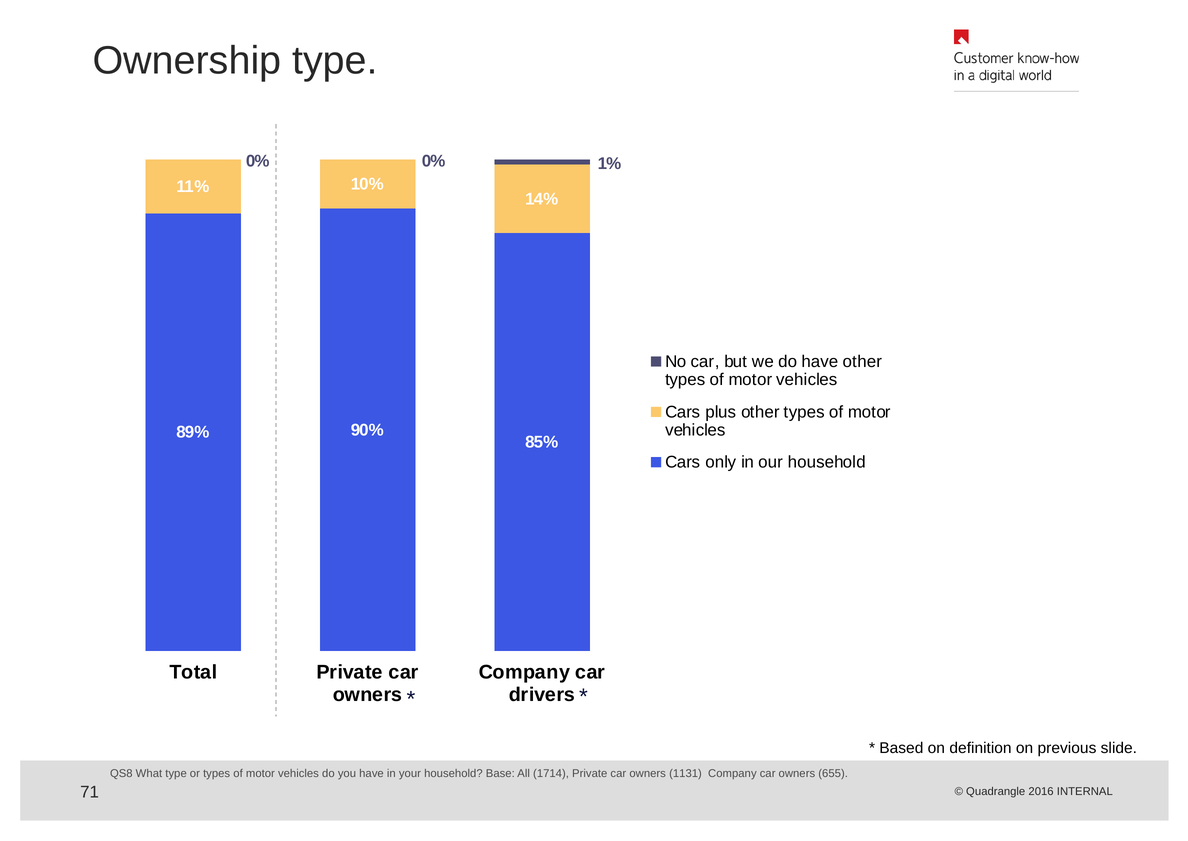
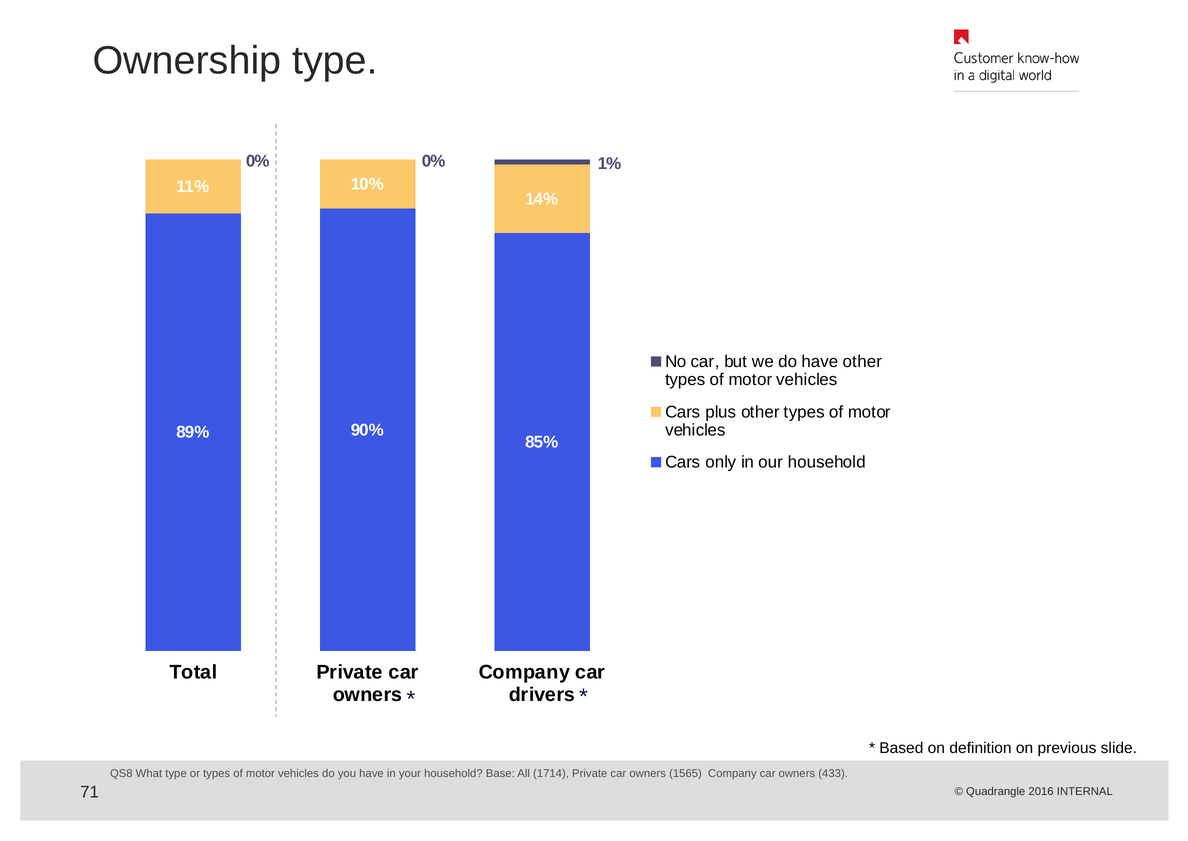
1131: 1131 -> 1565
655: 655 -> 433
